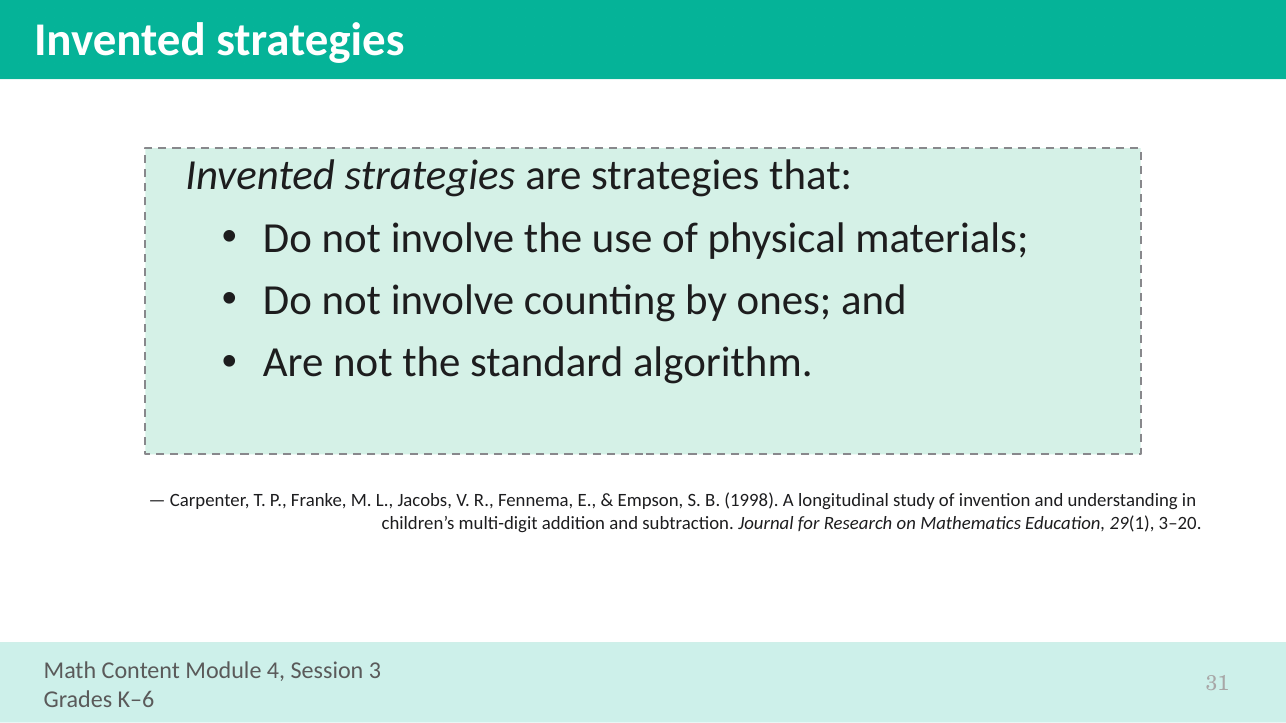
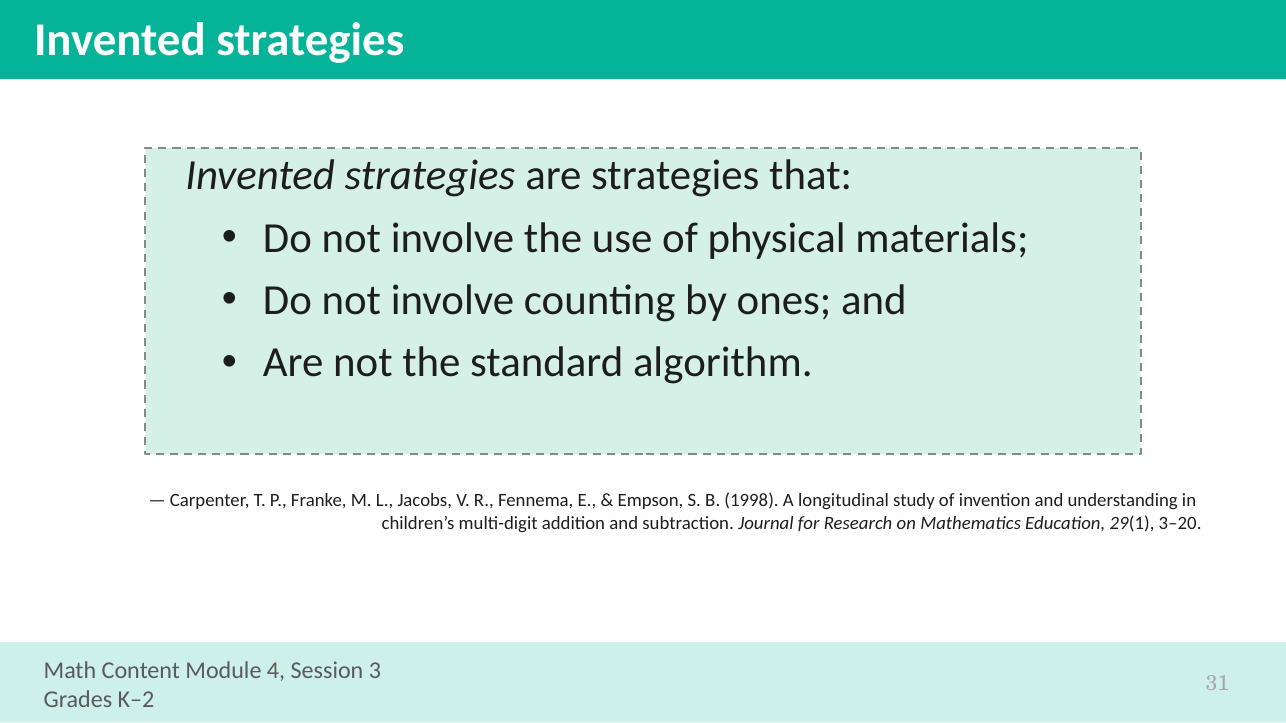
K–6: K–6 -> K–2
